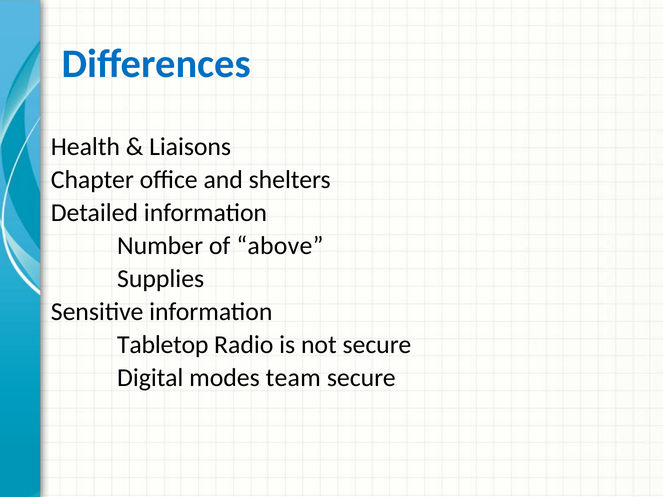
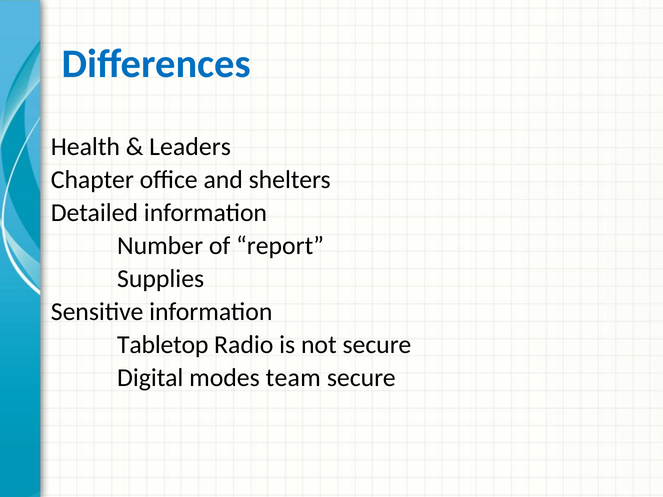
Liaisons: Liaisons -> Leaders
above: above -> report
